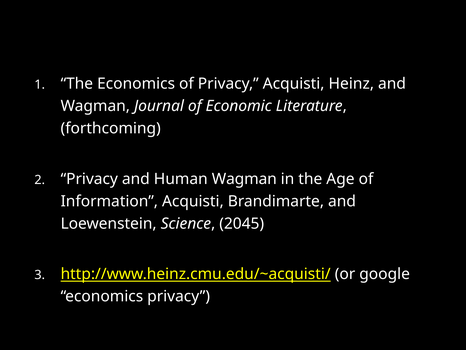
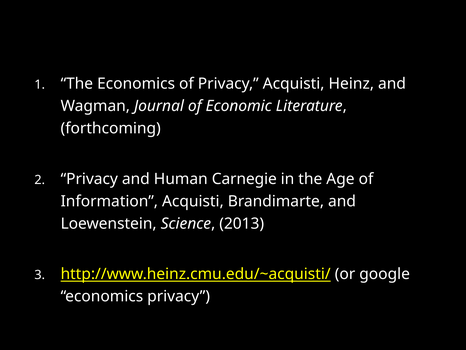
Human Wagman: Wagman -> Carnegie
2045: 2045 -> 2013
